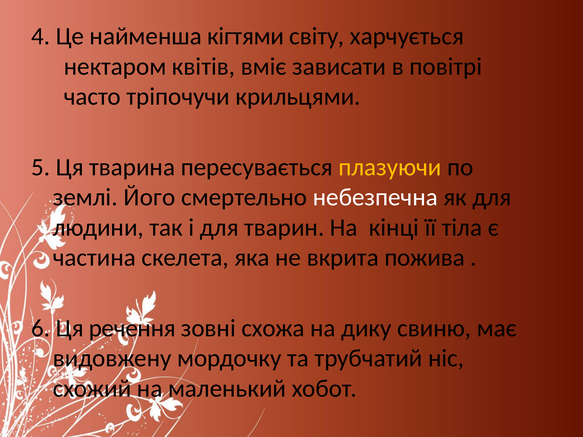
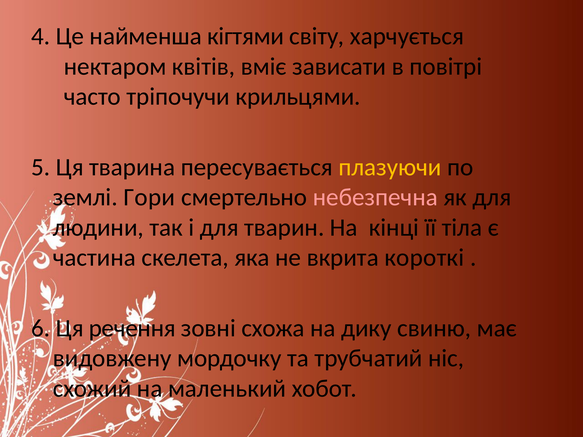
Його: Його -> Гори
небезпечна colour: white -> pink
пожива: пожива -> короткі
